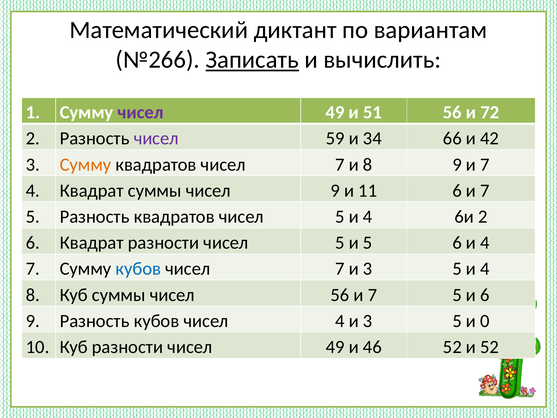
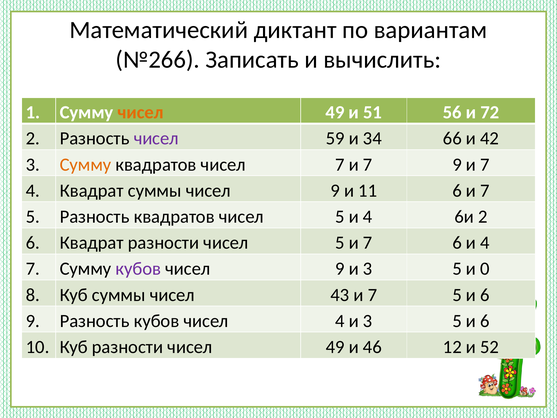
Записать underline: present -> none
чисел at (141, 112) colour: purple -> orange
7 и 8: 8 -> 7
5 и 5: 5 -> 7
кубов at (138, 269) colour: blue -> purple
7 at (340, 269): 7 -> 9
3 5 и 4: 4 -> 0
чисел 56: 56 -> 43
3 5 и 0: 0 -> 6
46 52: 52 -> 12
